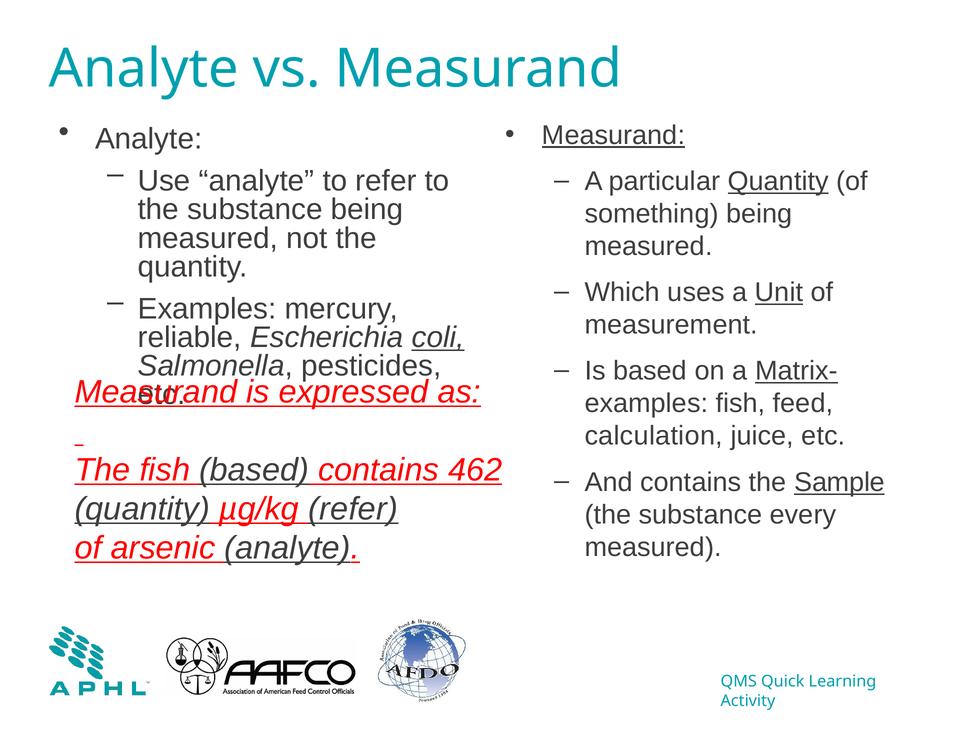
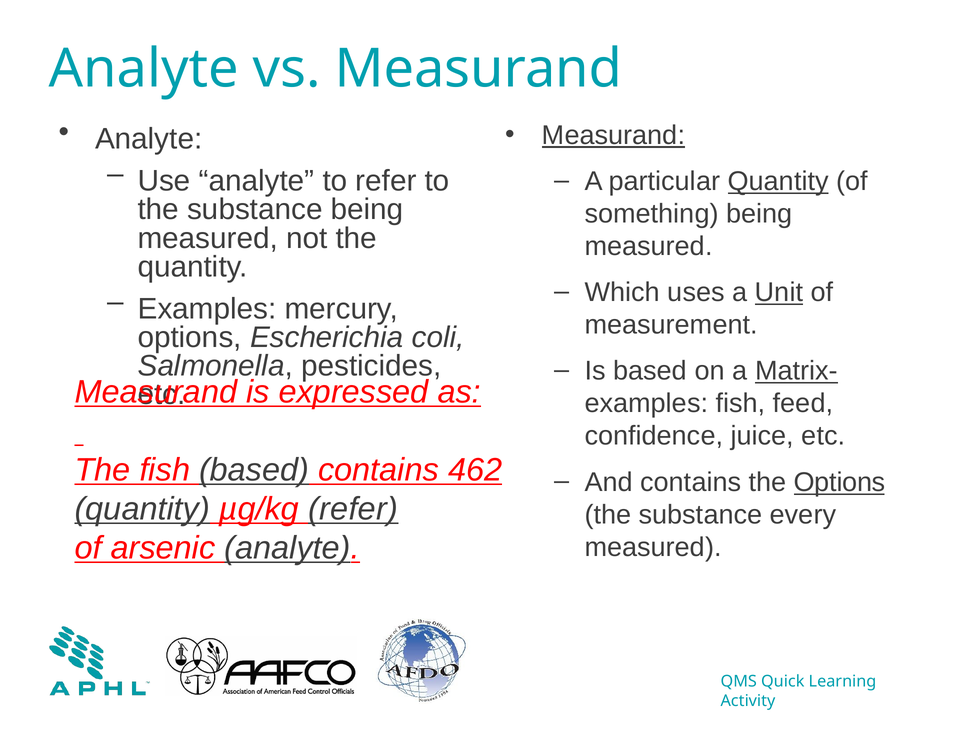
reliable at (190, 337): reliable -> options
coli underline: present -> none
calculation: calculation -> confidence
the Sample: Sample -> Options
